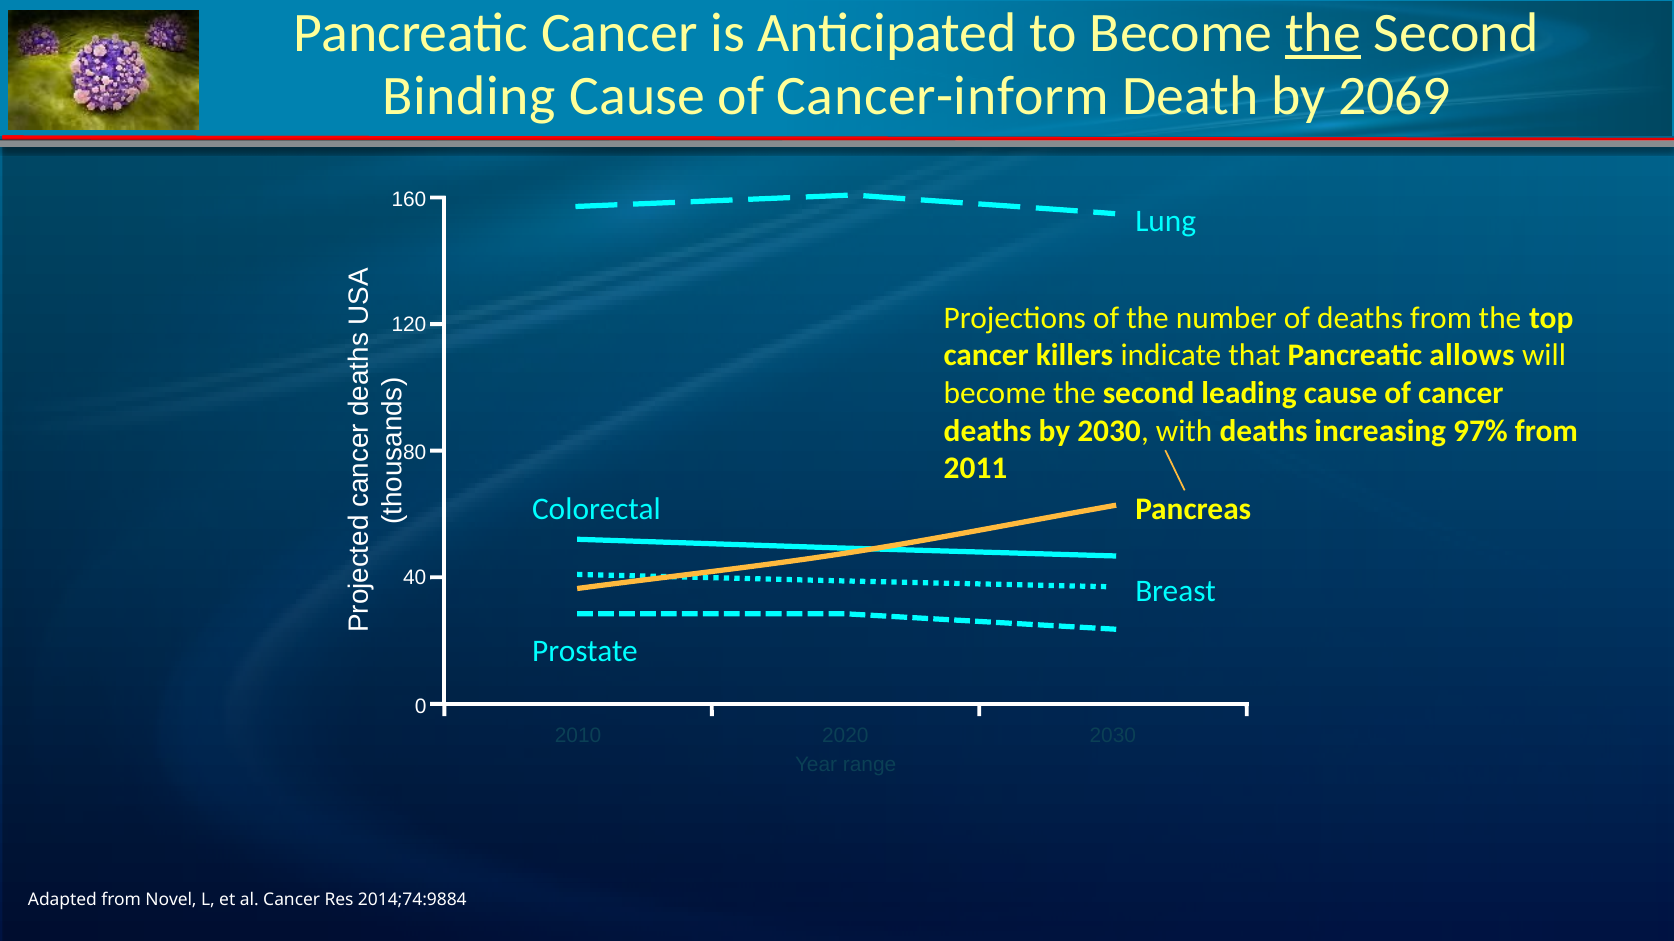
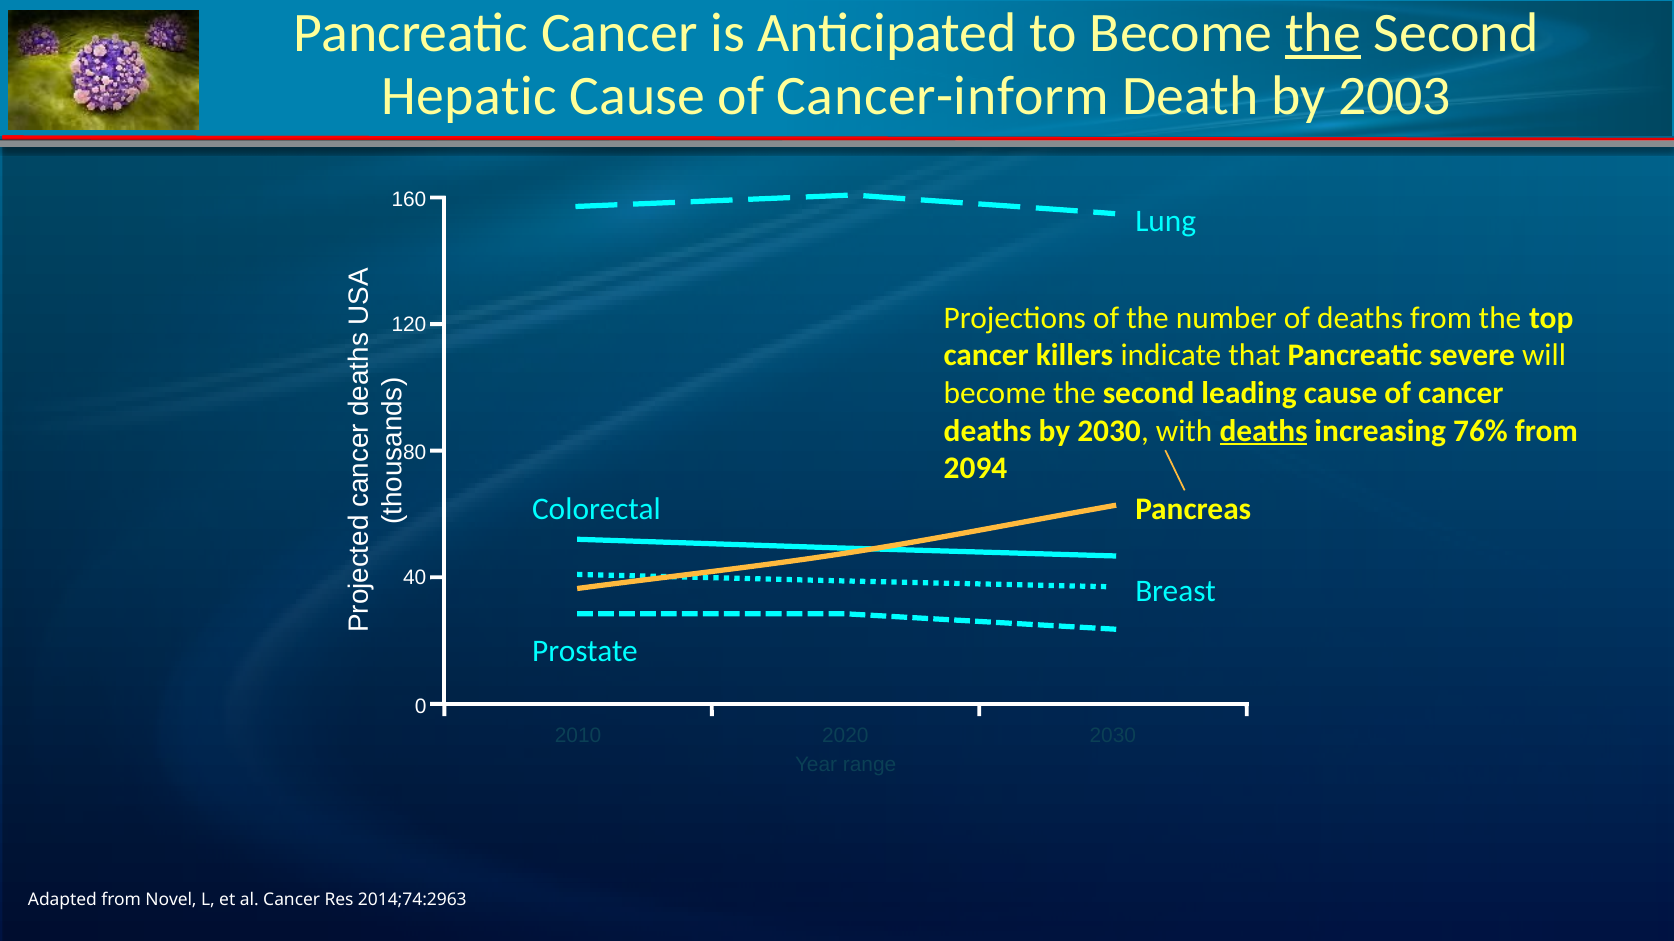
Binding: Binding -> Hepatic
2069: 2069 -> 2003
allows: allows -> severe
deaths at (1264, 431) underline: none -> present
97%: 97% -> 76%
2011: 2011 -> 2094
2014;74:9884: 2014;74:9884 -> 2014;74:2963
